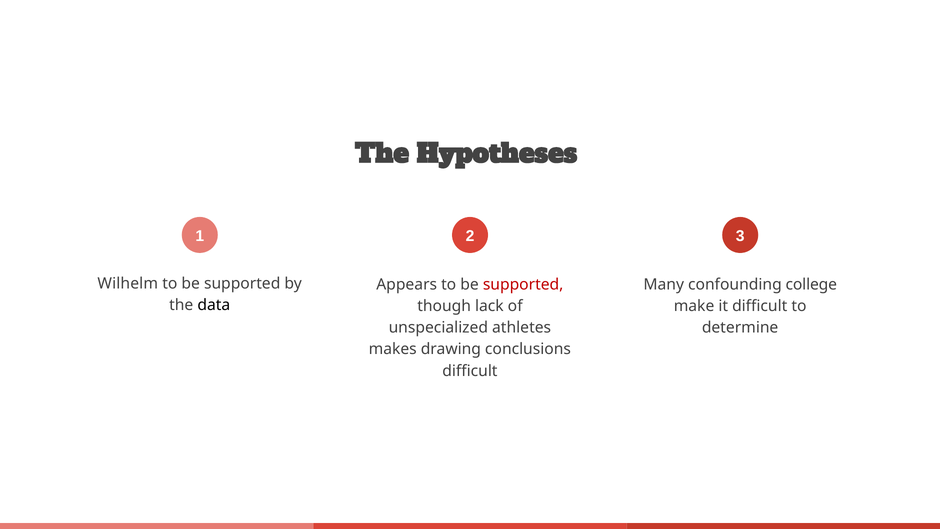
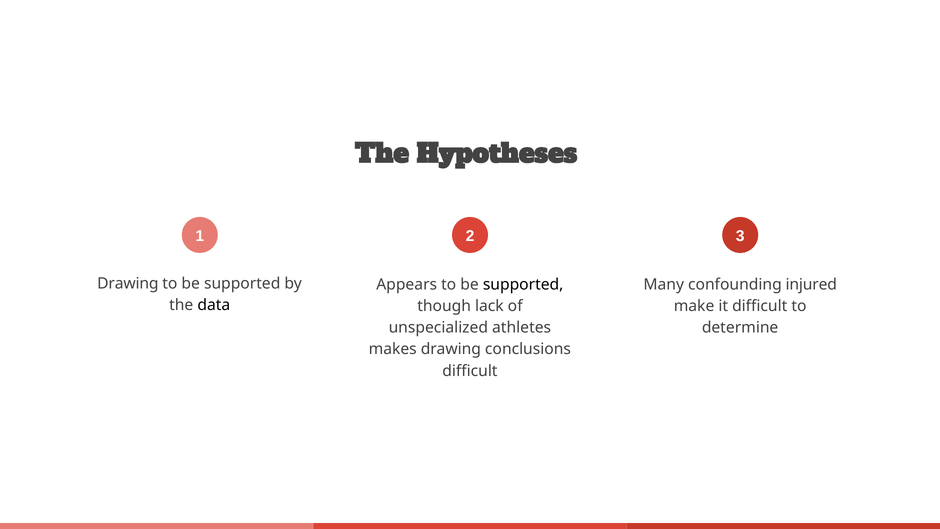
Wilhelm at (128, 283): Wilhelm -> Drawing
supported at (523, 284) colour: red -> black
college: college -> injured
